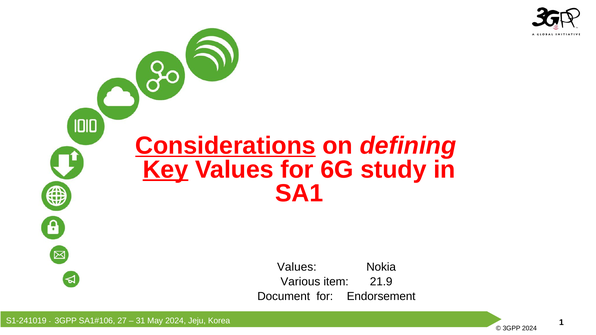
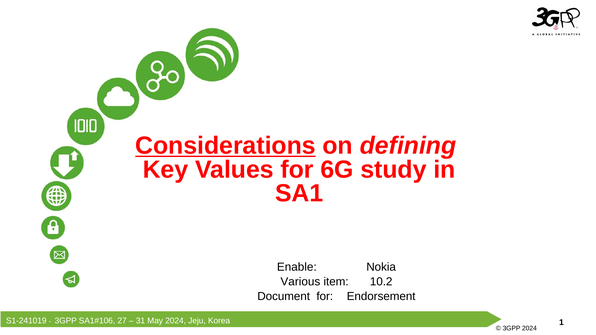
Key underline: present -> none
Values at (297, 267): Values -> Enable
21.9: 21.9 -> 10.2
